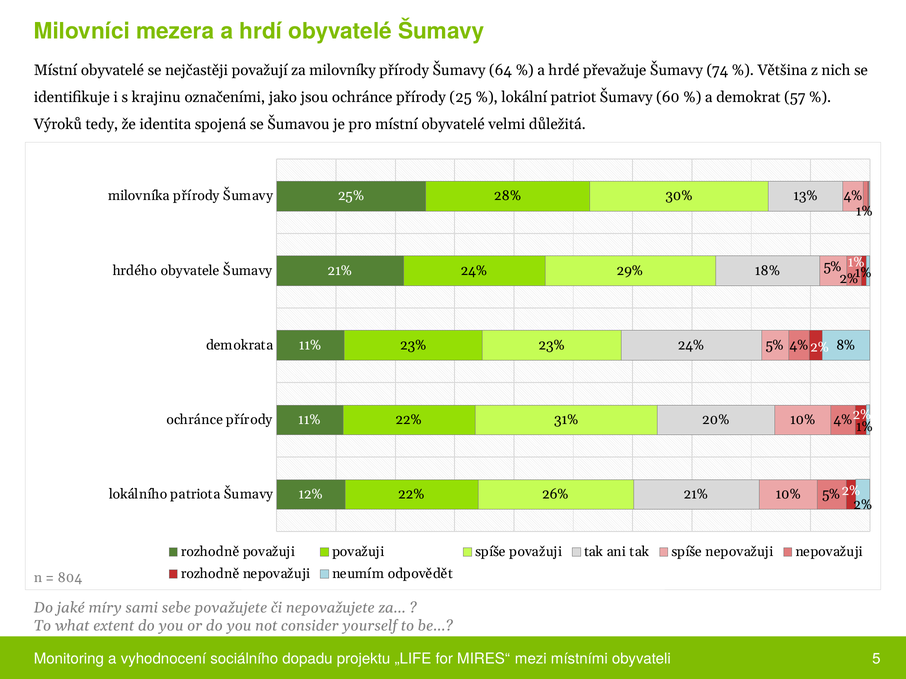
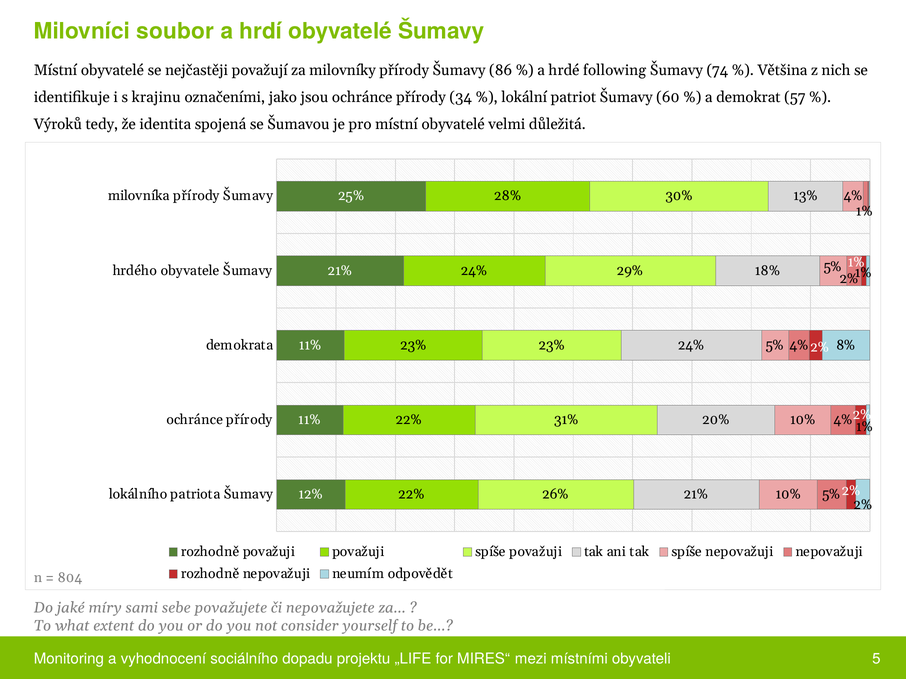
mezera: mezera -> soubor
64: 64 -> 86
převažuje: převažuje -> following
25: 25 -> 34
